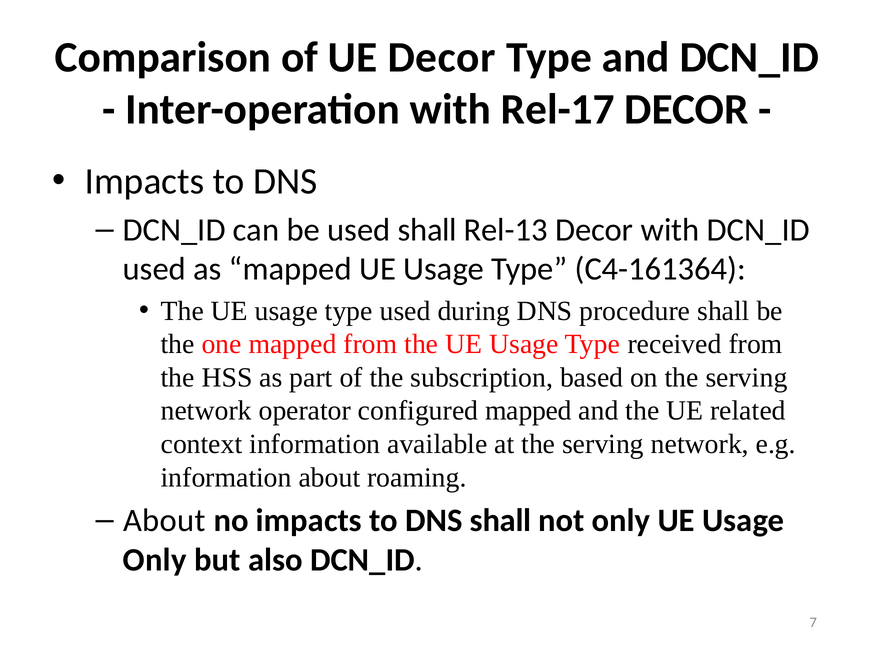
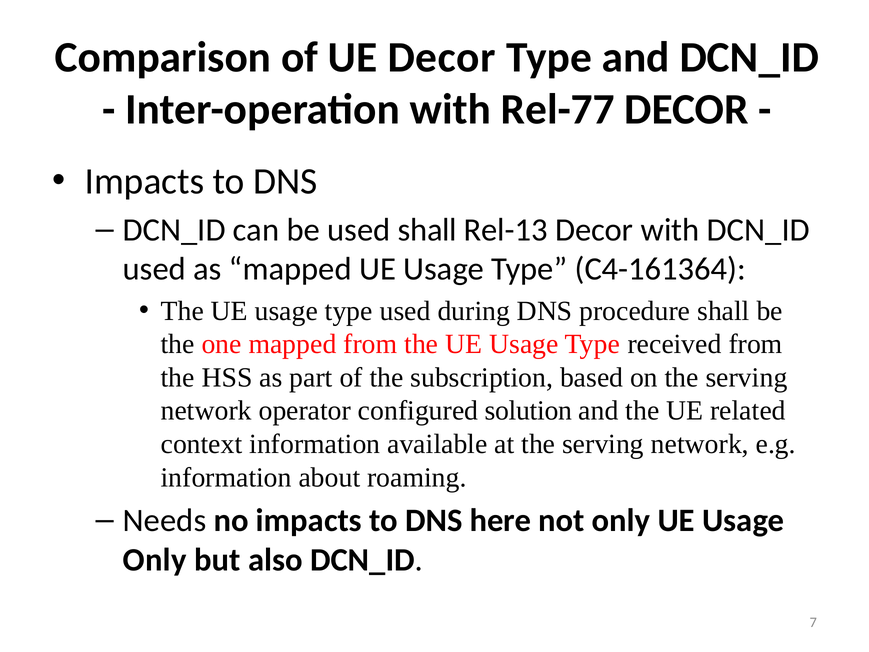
Rel-17: Rel-17 -> Rel-77
configured mapped: mapped -> solution
About at (164, 521): About -> Needs
DNS shall: shall -> here
